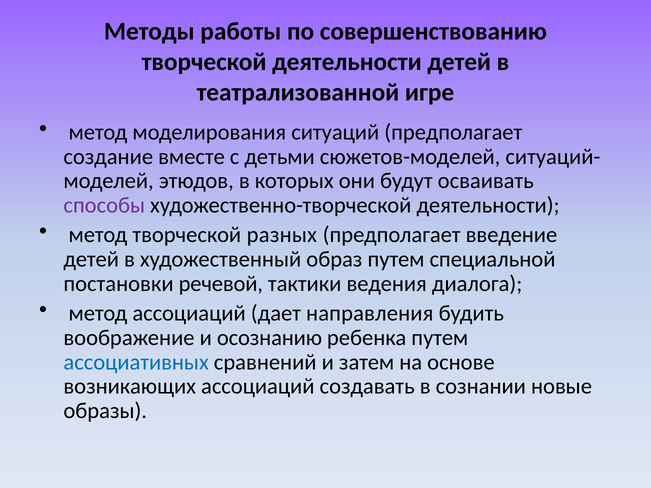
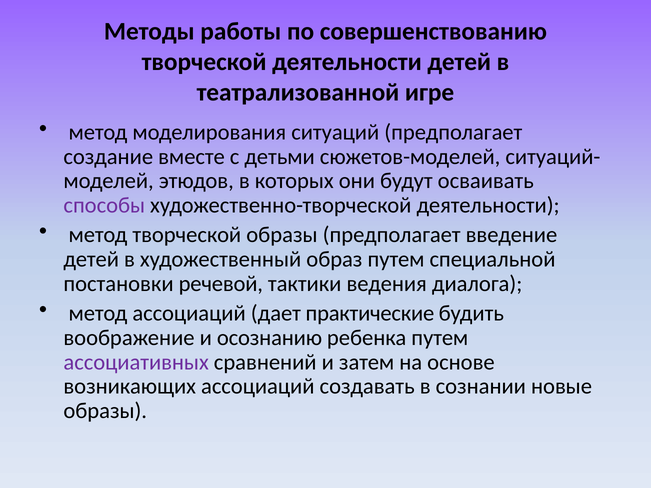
творческой разных: разных -> образы
направления: направления -> практические
ассоциативных colour: blue -> purple
